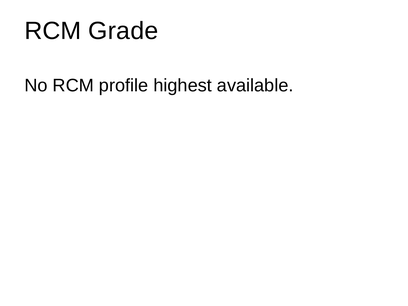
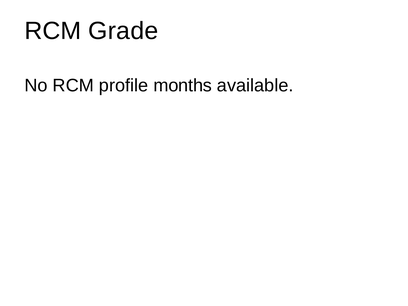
highest: highest -> months
